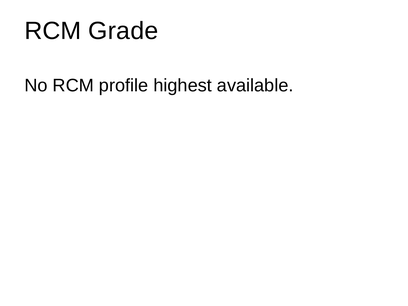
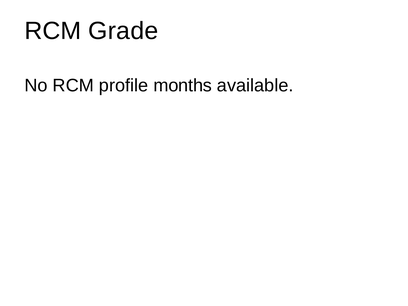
highest: highest -> months
